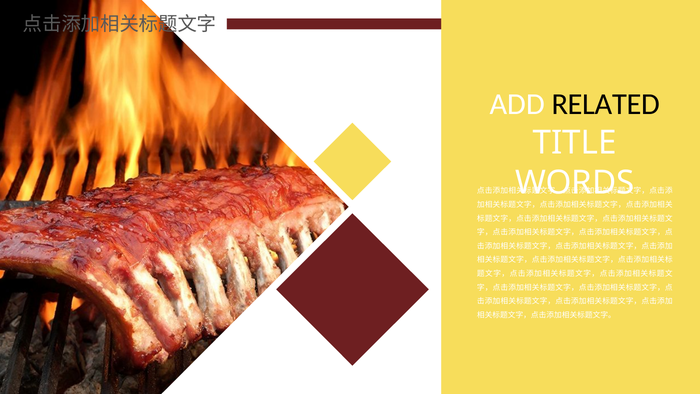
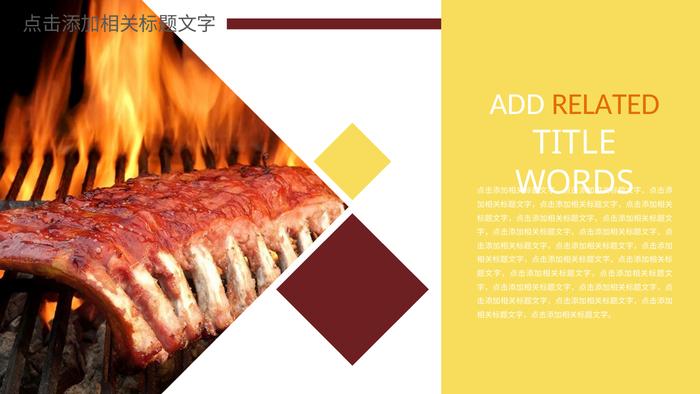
RELATED colour: black -> orange
